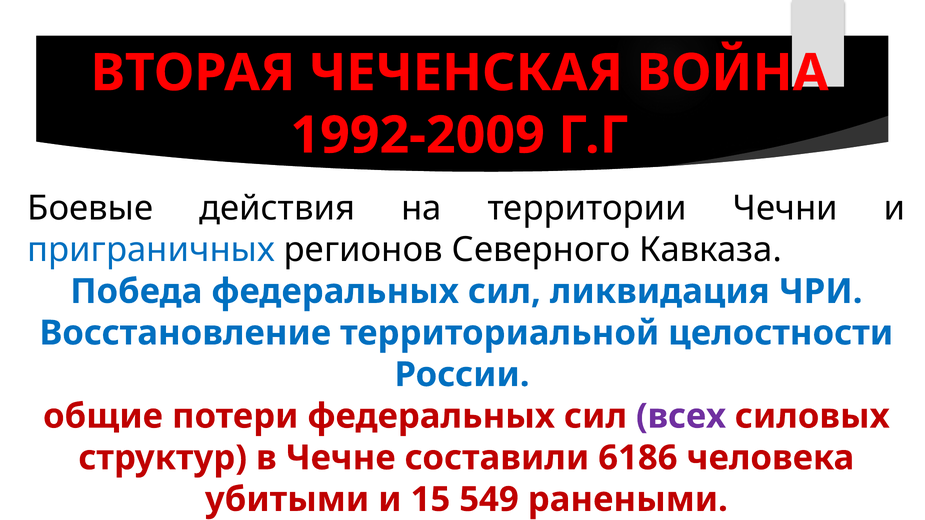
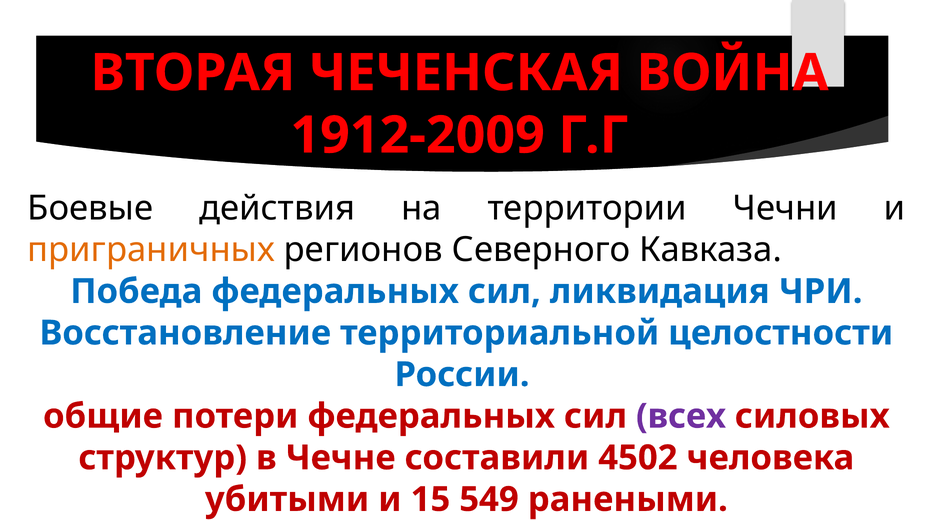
1992-2009: 1992-2009 -> 1912-2009
приграничных colour: blue -> orange
6186: 6186 -> 4502
